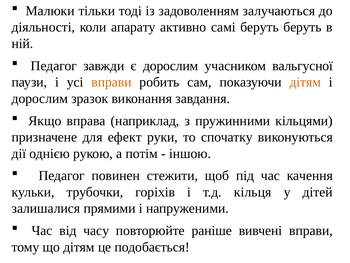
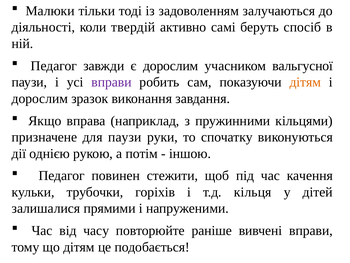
апарату: апарату -> твердій
беруть беруть: беруть -> спосіб
вправи at (111, 82) colour: orange -> purple
для ефект: ефект -> паузи
